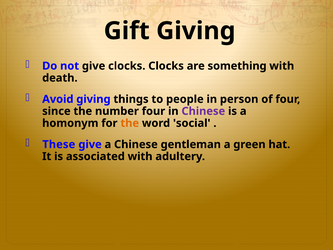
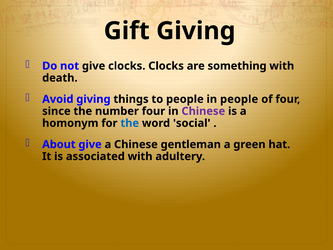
in person: person -> people
the at (130, 123) colour: orange -> blue
These: These -> About
